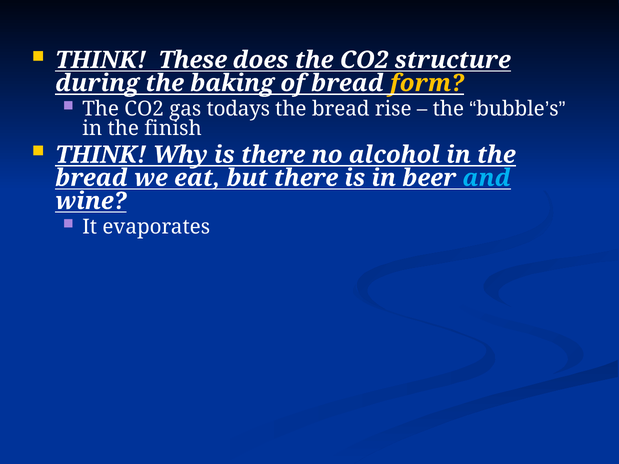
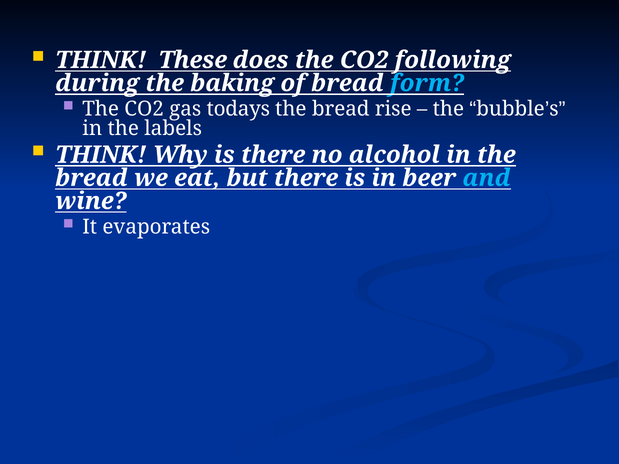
structure: structure -> following
form colour: yellow -> light blue
finish: finish -> labels
